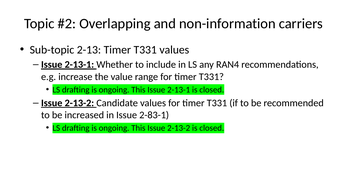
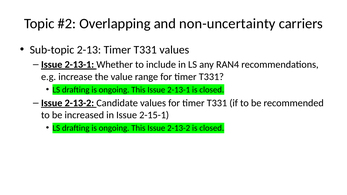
non-information: non-information -> non-uncertainty
2-83-1: 2-83-1 -> 2-15-1
